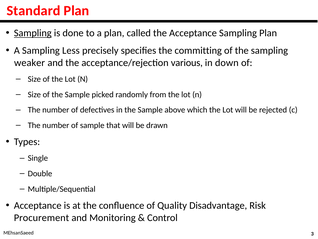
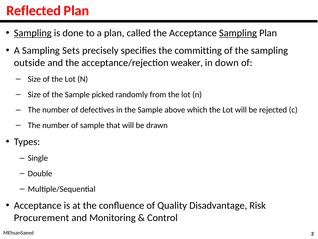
Standard: Standard -> Reflected
Sampling at (238, 33) underline: none -> present
Less: Less -> Sets
weaker: weaker -> outside
various: various -> weaker
